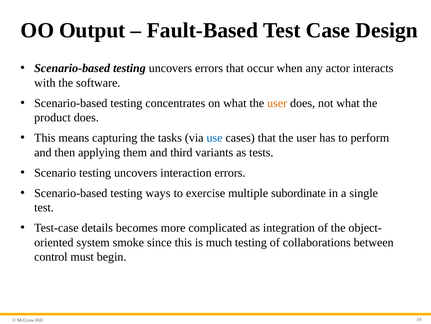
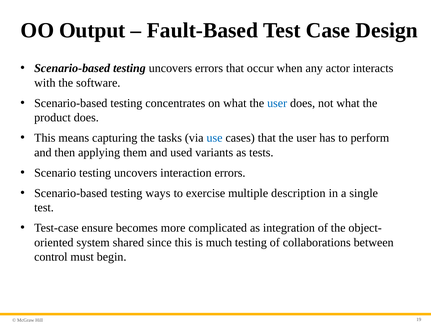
user at (277, 103) colour: orange -> blue
third: third -> used
subordinate: subordinate -> description
details: details -> ensure
smoke: smoke -> shared
